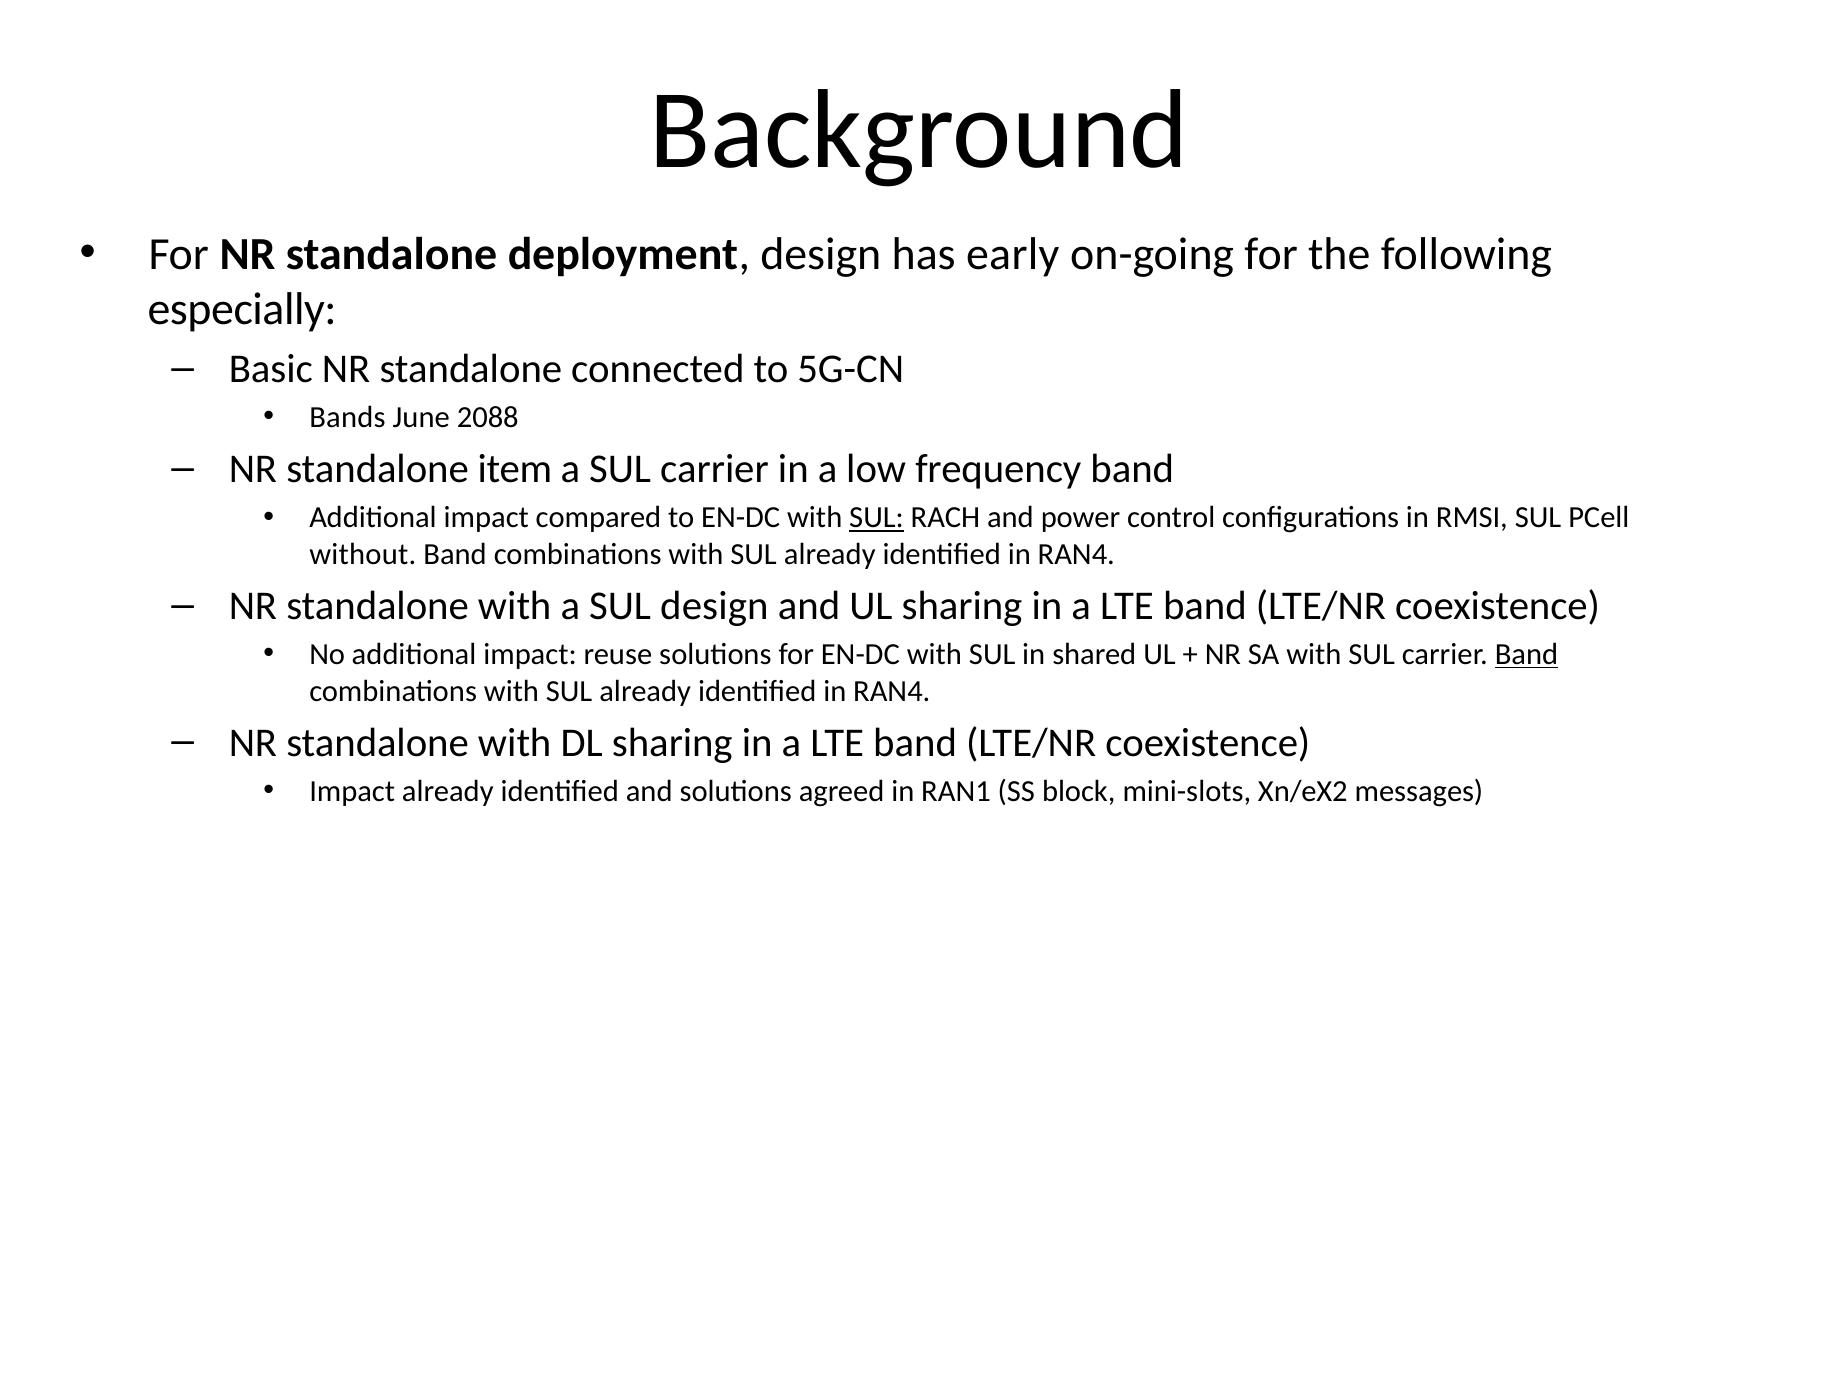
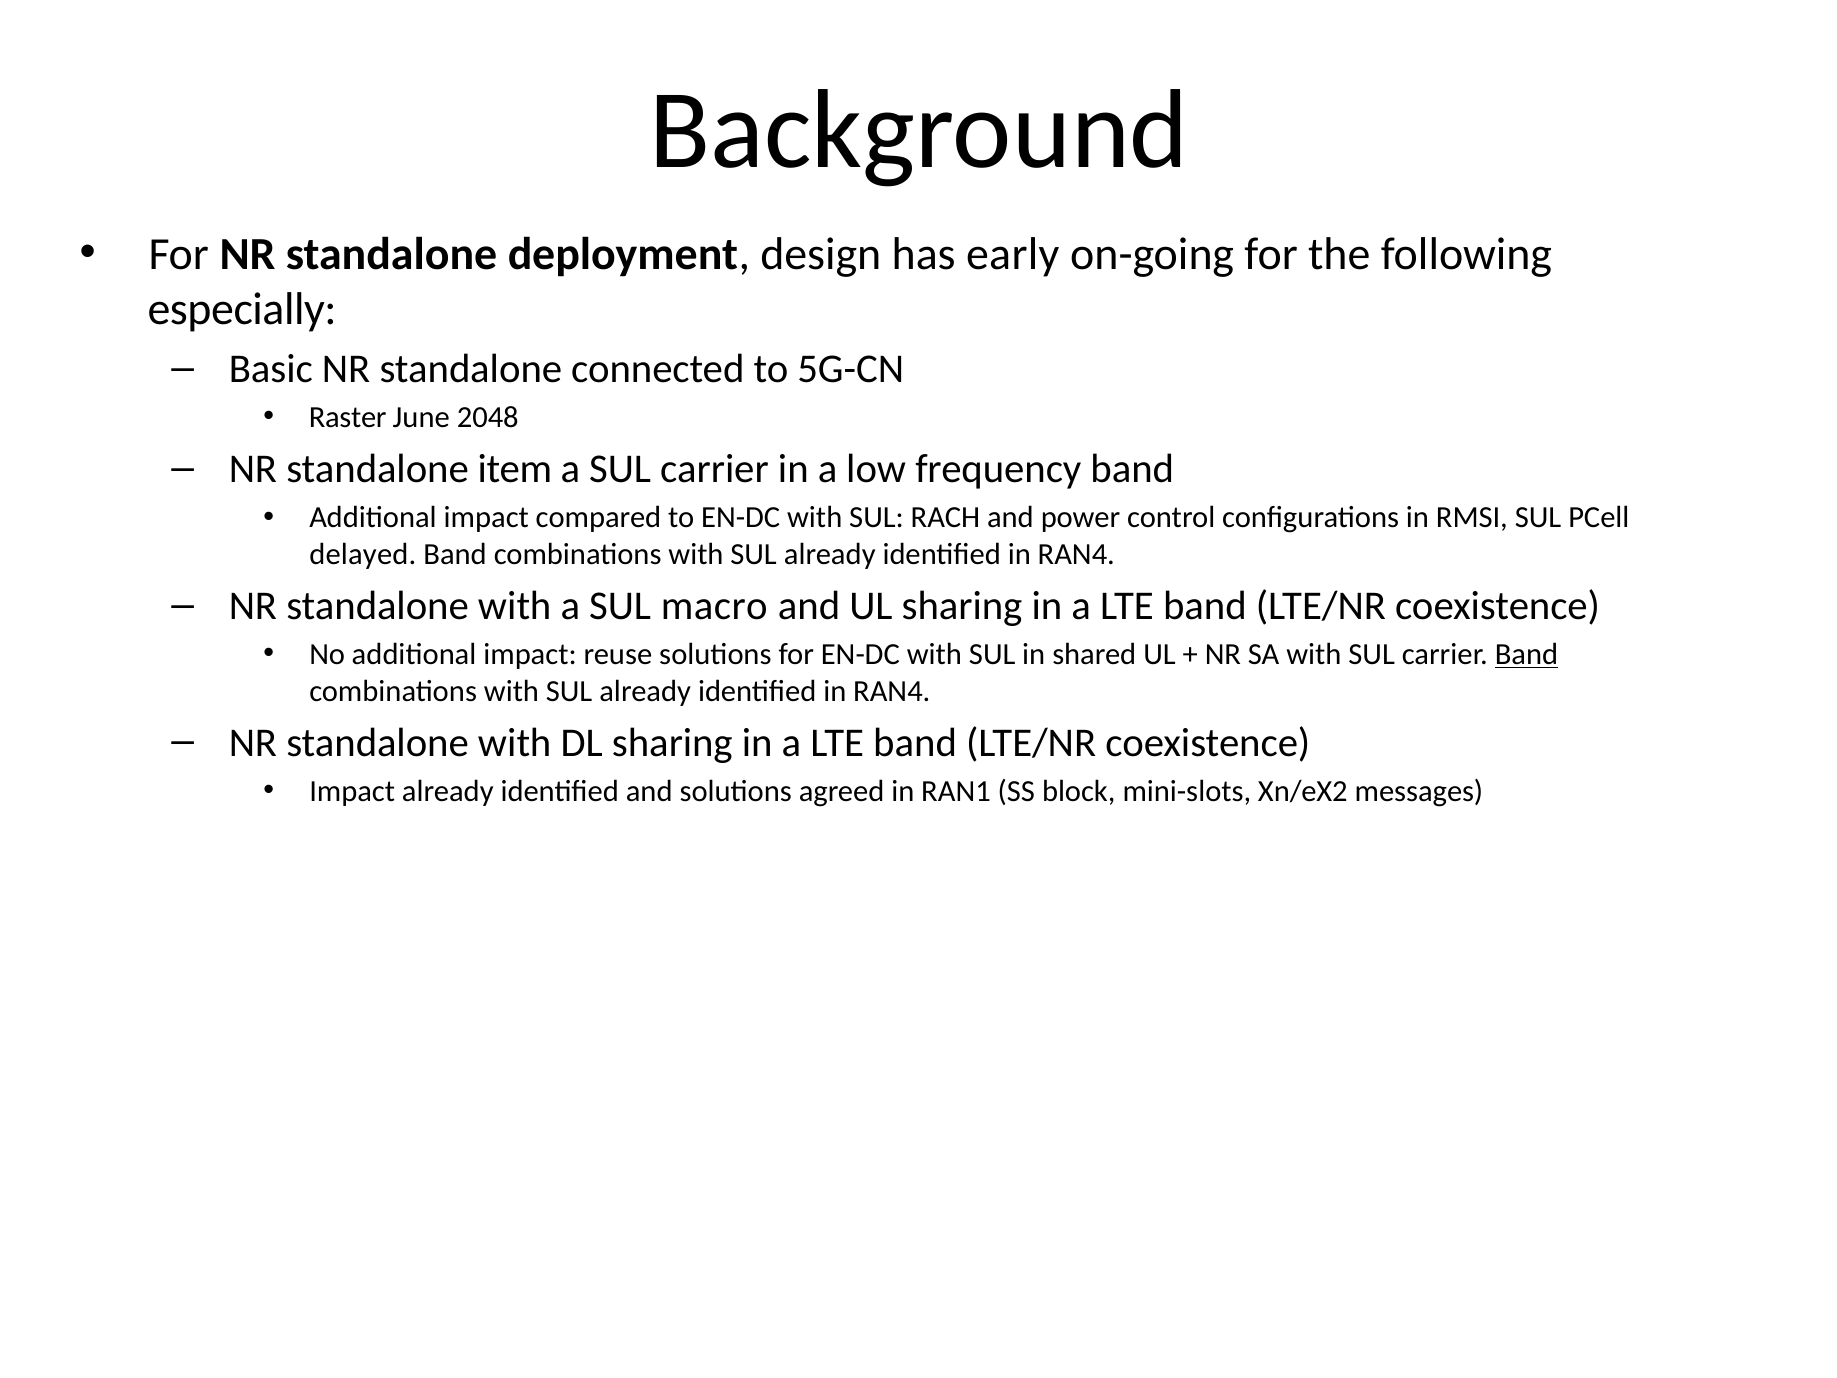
Bands: Bands -> Raster
2088: 2088 -> 2048
SUL at (877, 517) underline: present -> none
without: without -> delayed
SUL design: design -> macro
